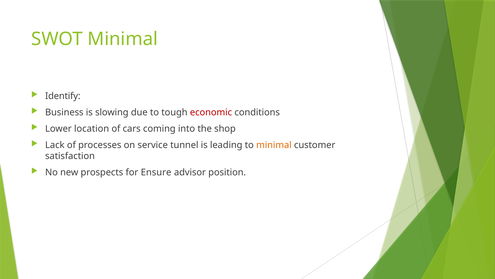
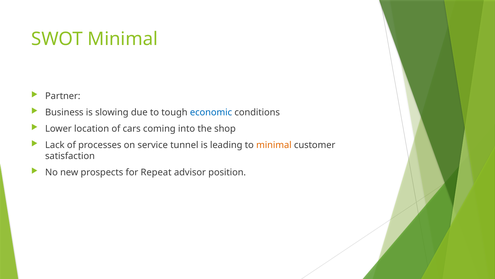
Identify: Identify -> Partner
economic colour: red -> blue
Ensure: Ensure -> Repeat
